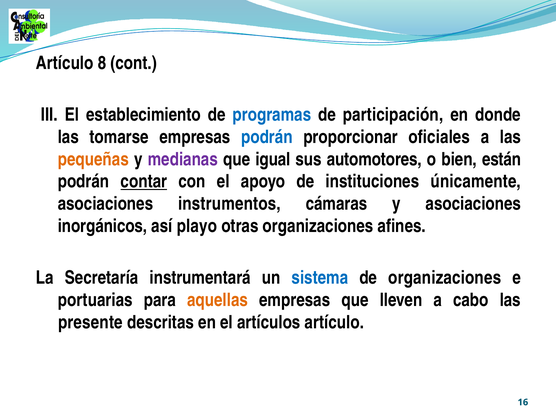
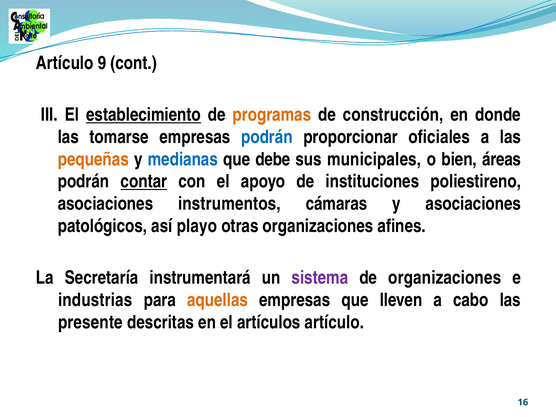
8: 8 -> 9
establecimiento underline: none -> present
programas colour: blue -> orange
participación: participación -> construcción
medianas colour: purple -> blue
igual: igual -> debe
automotores: automotores -> municipales
están: están -> áreas
únicamente: únicamente -> poliestireno
inorgánicos: inorgánicos -> patológicos
sistema colour: blue -> purple
portuarias: portuarias -> industrias
